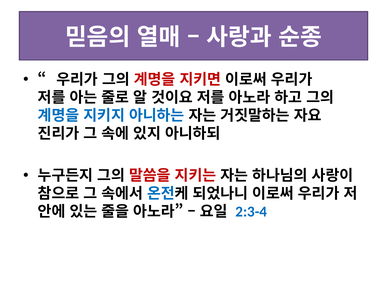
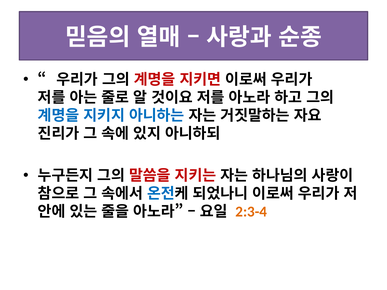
2:3-4 colour: blue -> orange
